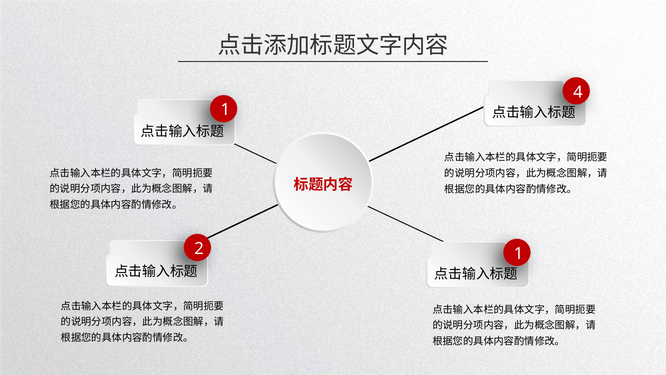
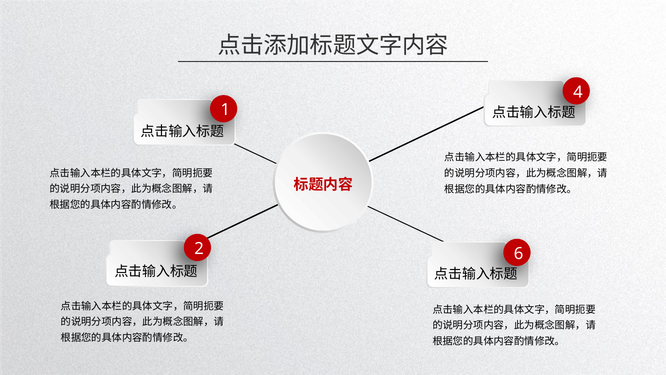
2 1: 1 -> 6
